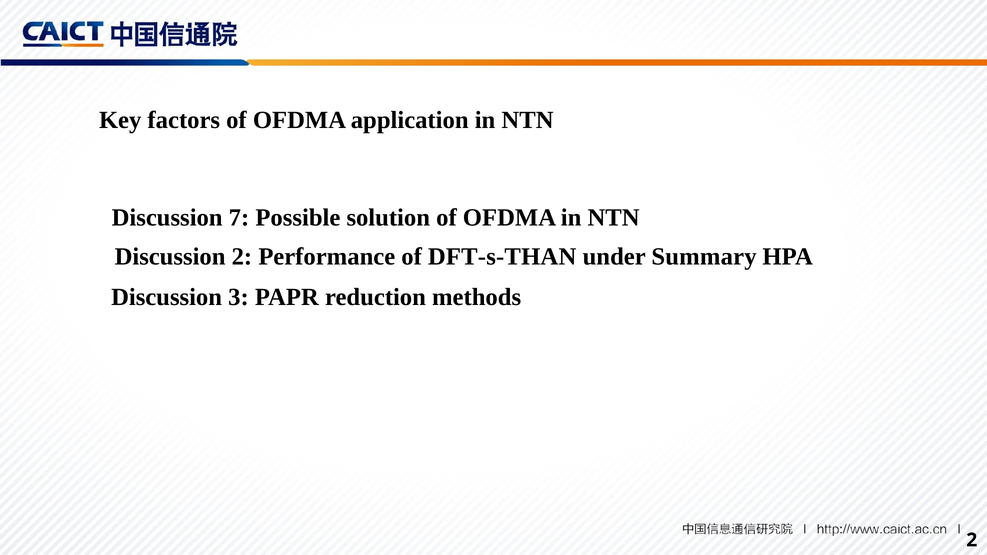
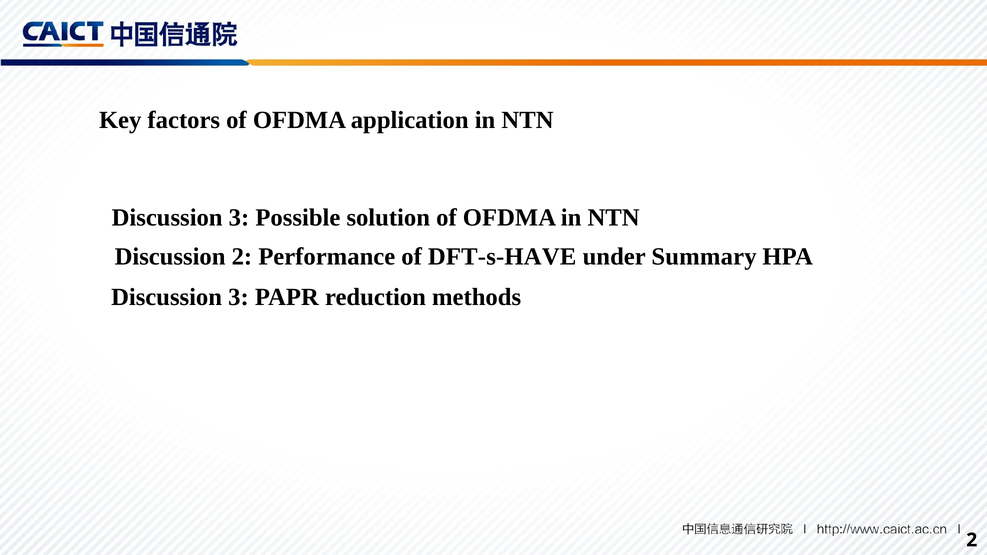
7 at (239, 218): 7 -> 3
DFT-s-THAN: DFT-s-THAN -> DFT-s-HAVE
